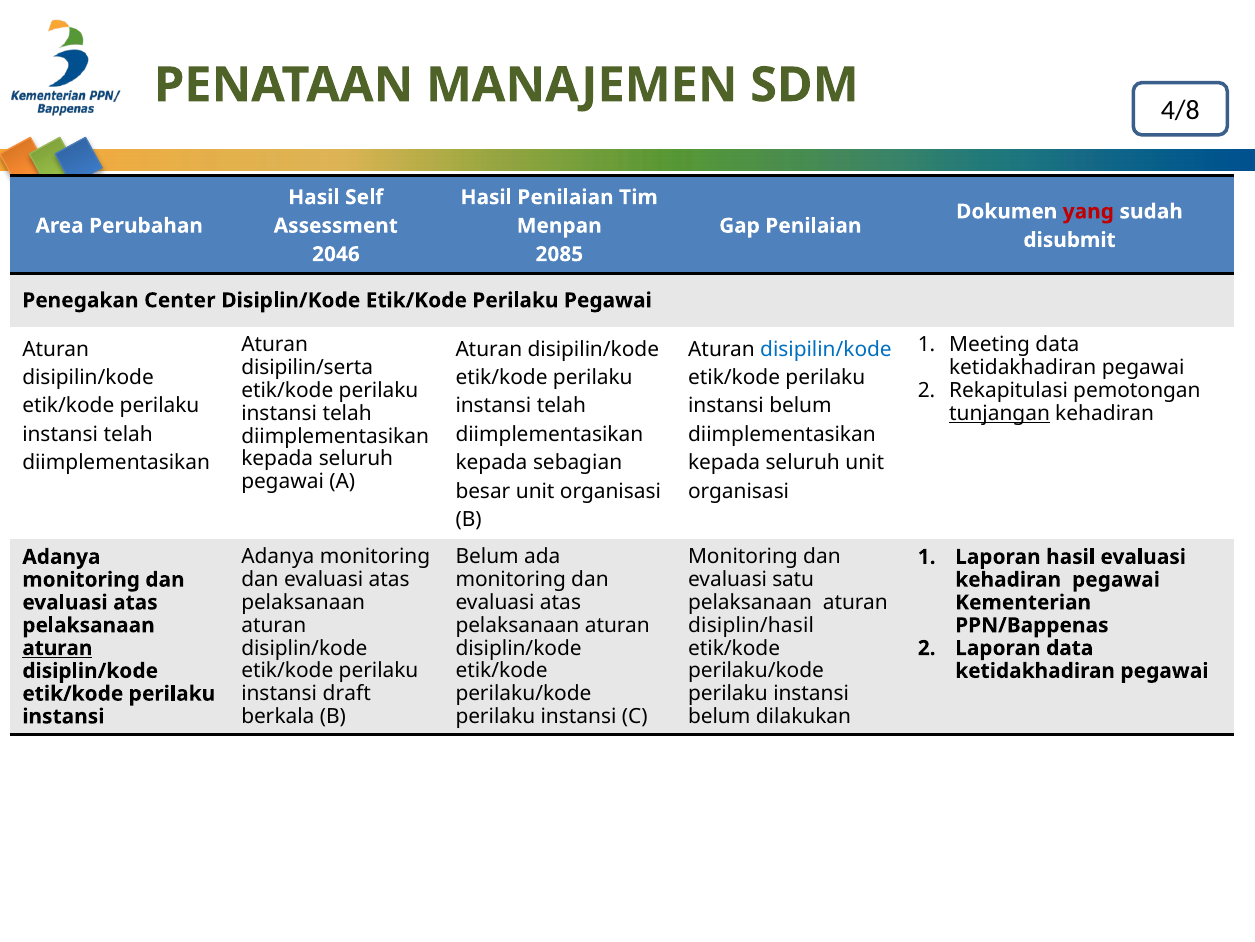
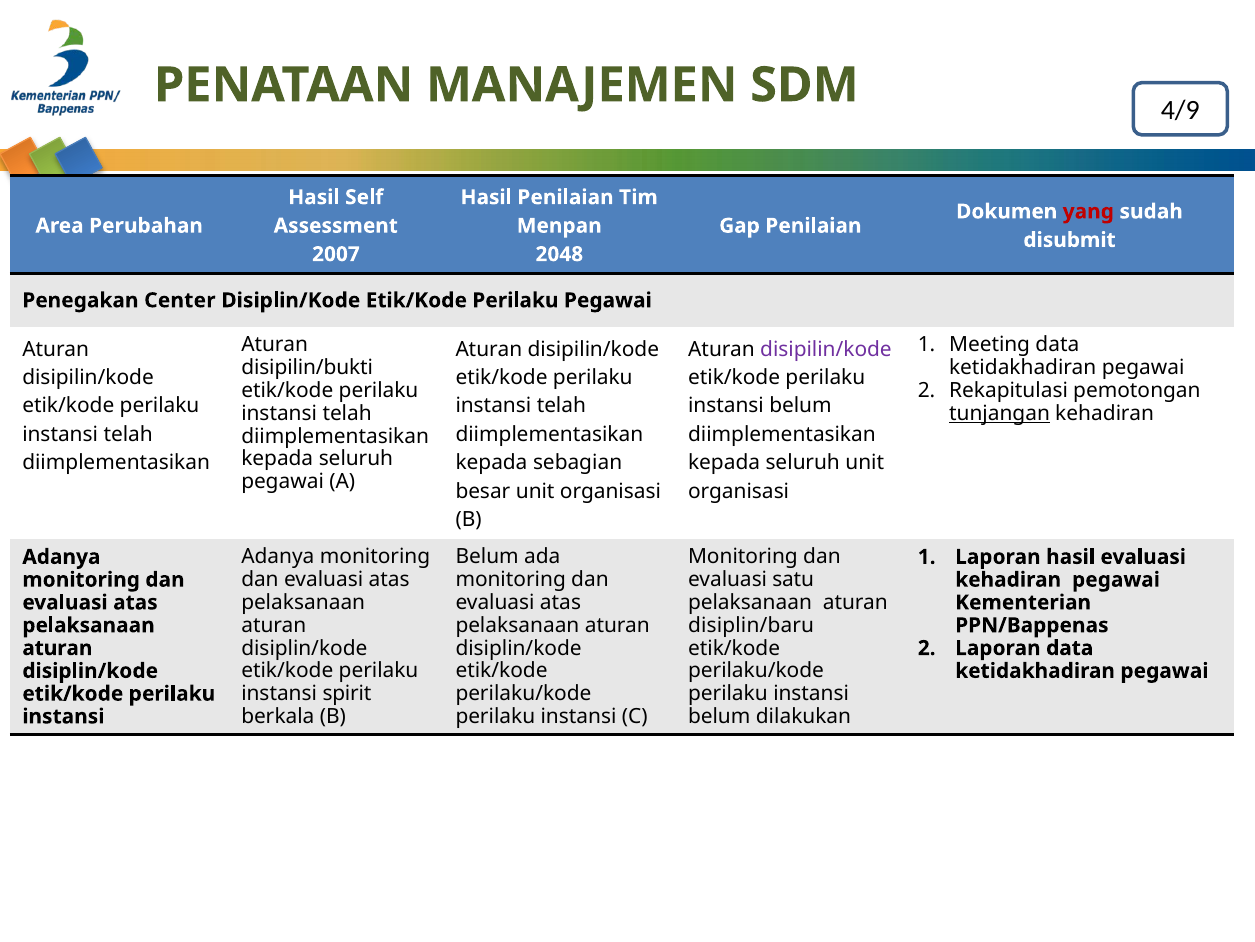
4/8: 4/8 -> 4/9
2046: 2046 -> 2007
2085: 2085 -> 2048
disipilin/kode at (826, 349) colour: blue -> purple
disipilin/serta: disipilin/serta -> disipilin/bukti
disiplin/hasil: disiplin/hasil -> disiplin/baru
aturan at (57, 648) underline: present -> none
draft: draft -> spirit
